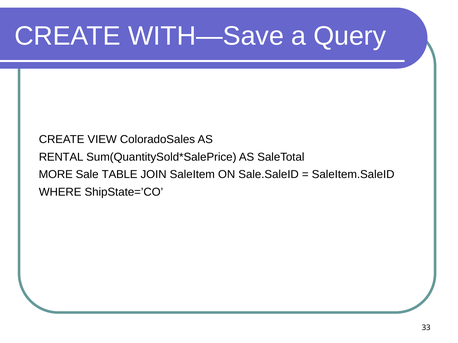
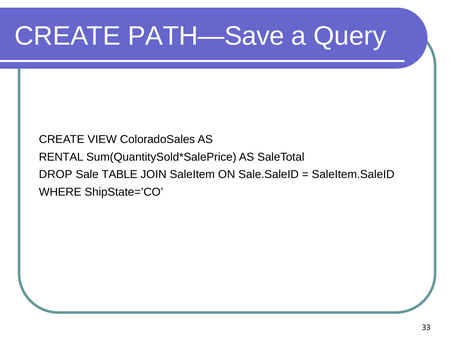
WITH—Save: WITH—Save -> PATH—Save
MORE: MORE -> DROP
